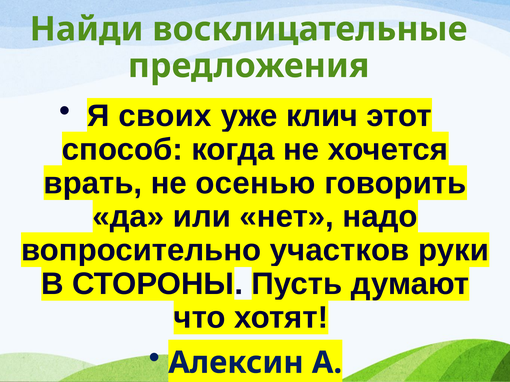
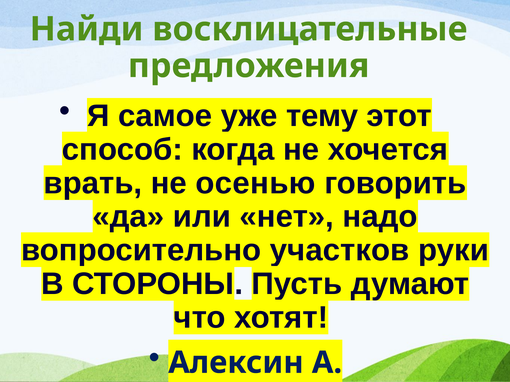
своих: своих -> самое
клич: клич -> тему
